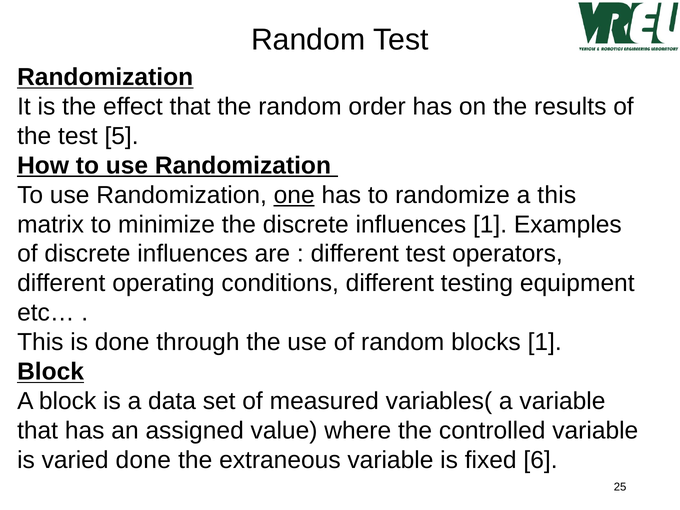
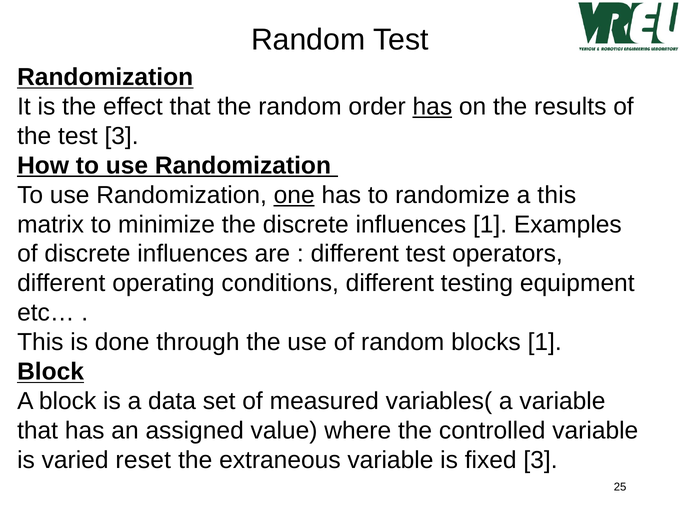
has at (432, 107) underline: none -> present
test 5: 5 -> 3
varied done: done -> reset
fixed 6: 6 -> 3
